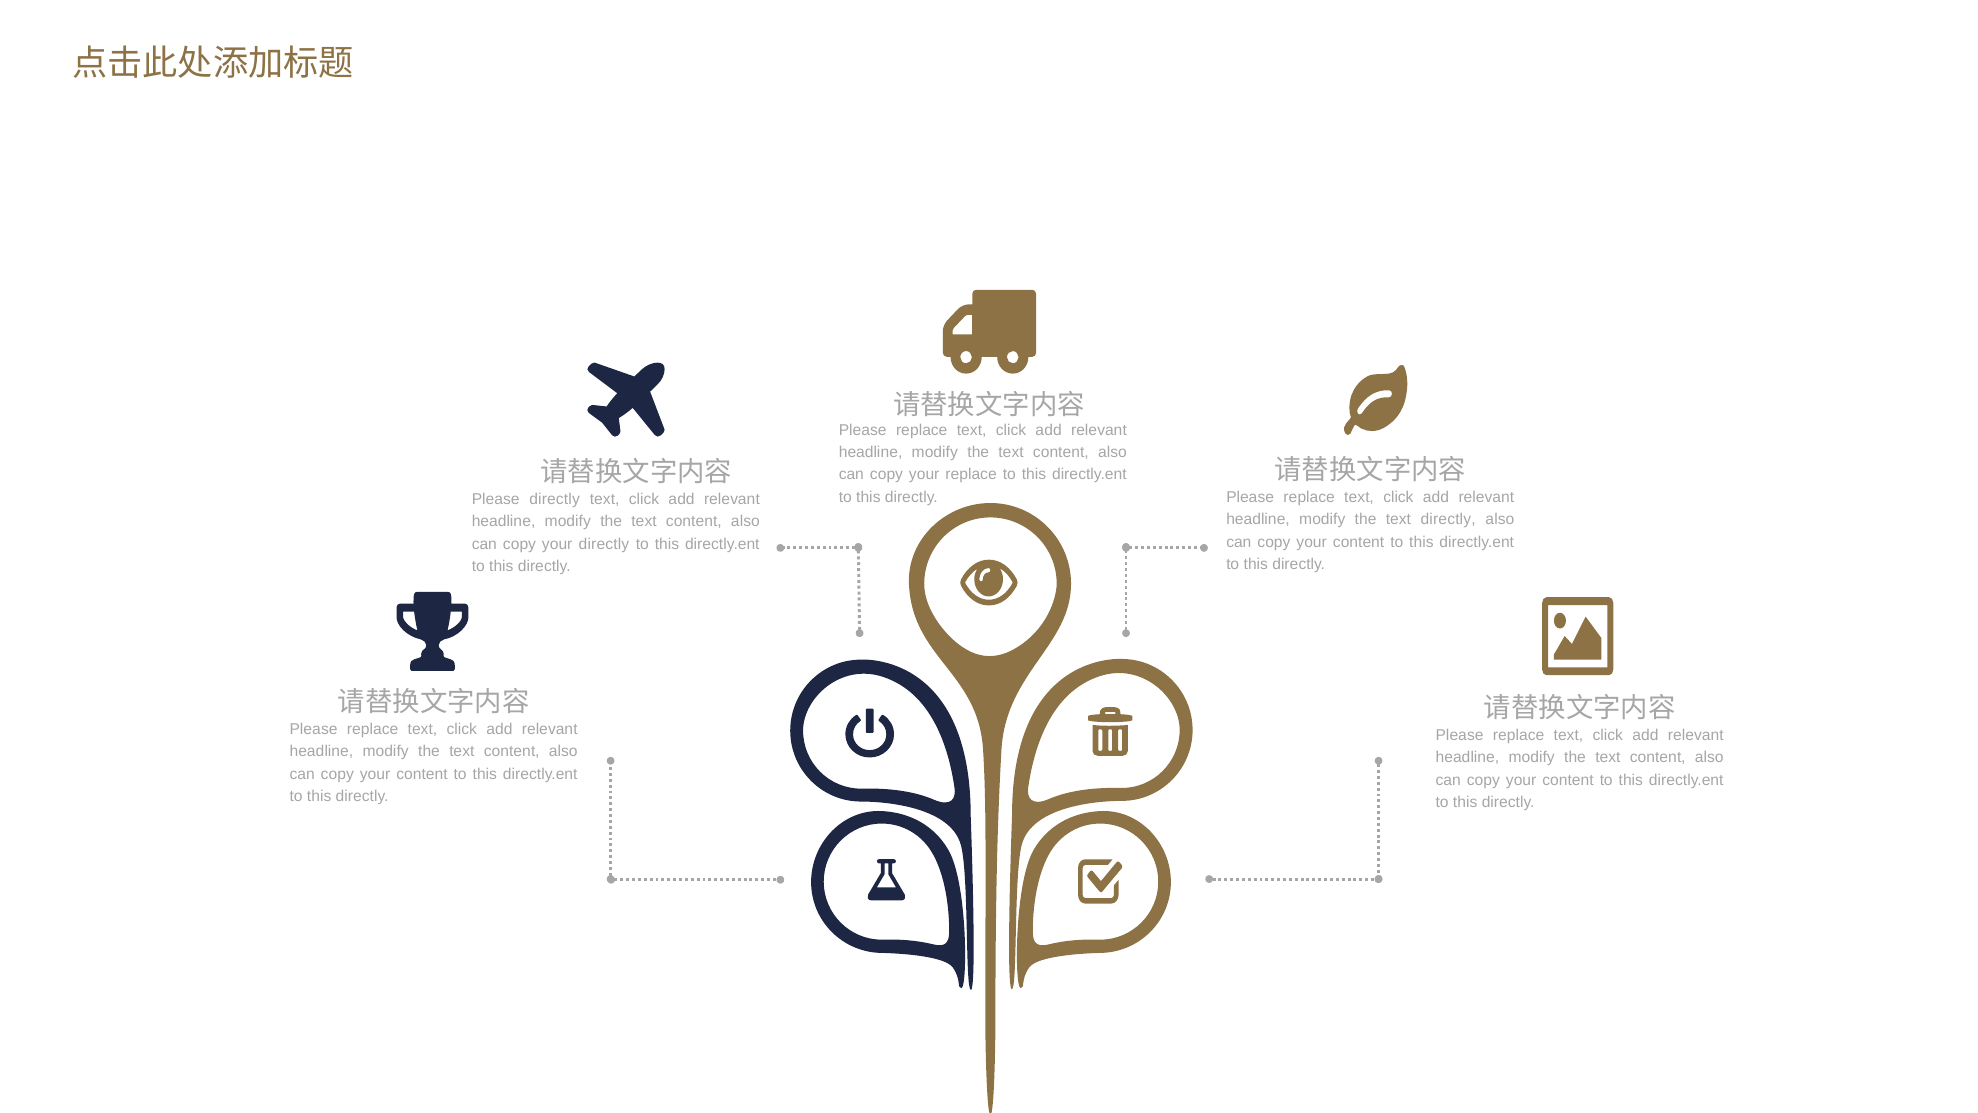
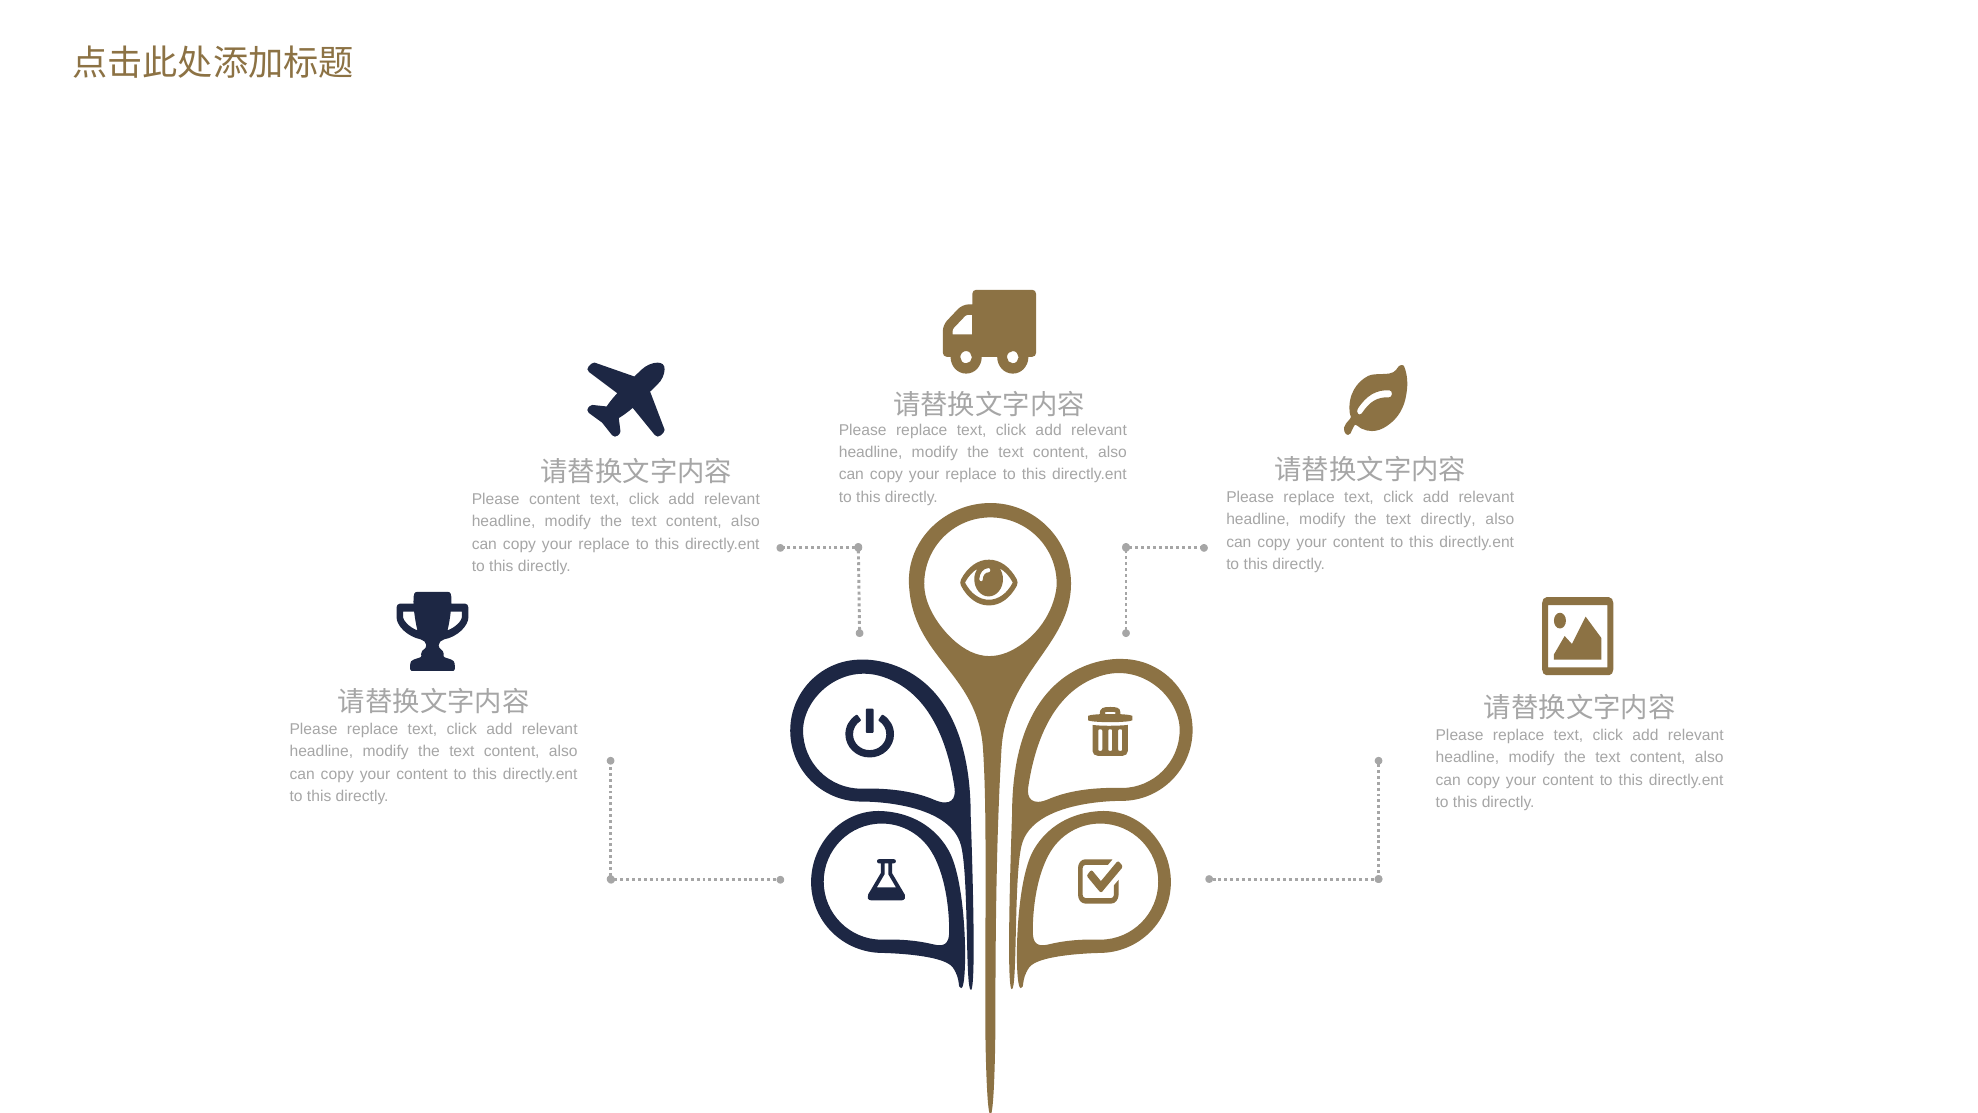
Please directly: directly -> content
directly at (604, 544): directly -> replace
